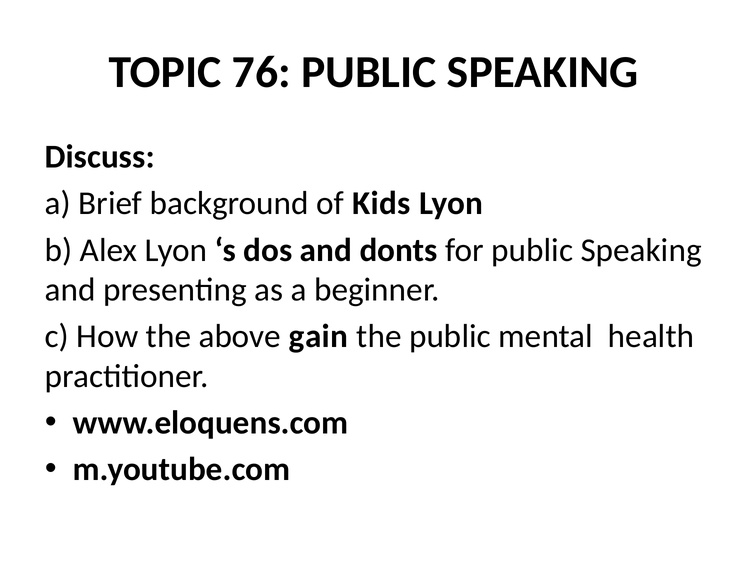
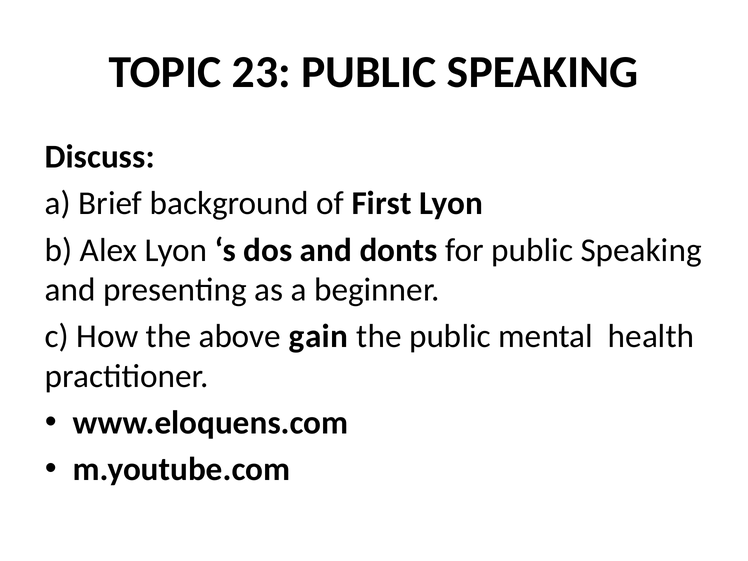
76: 76 -> 23
Kids: Kids -> First
